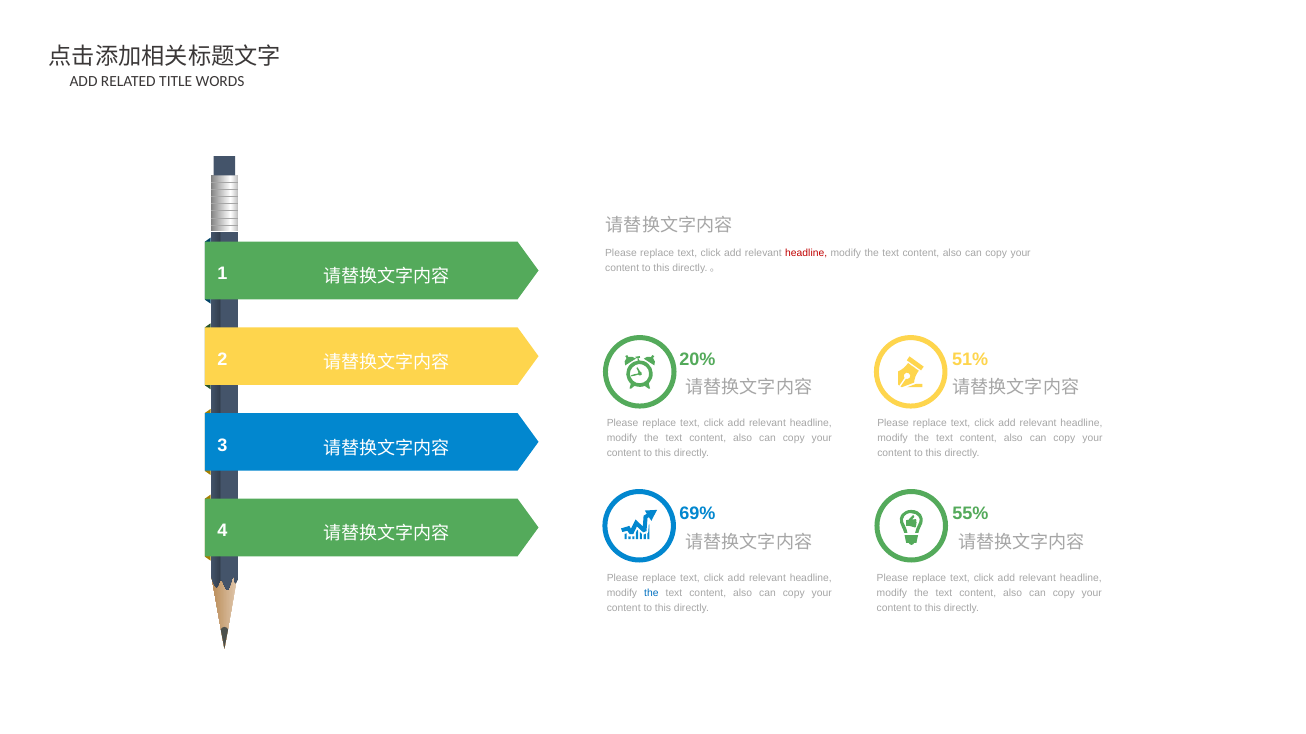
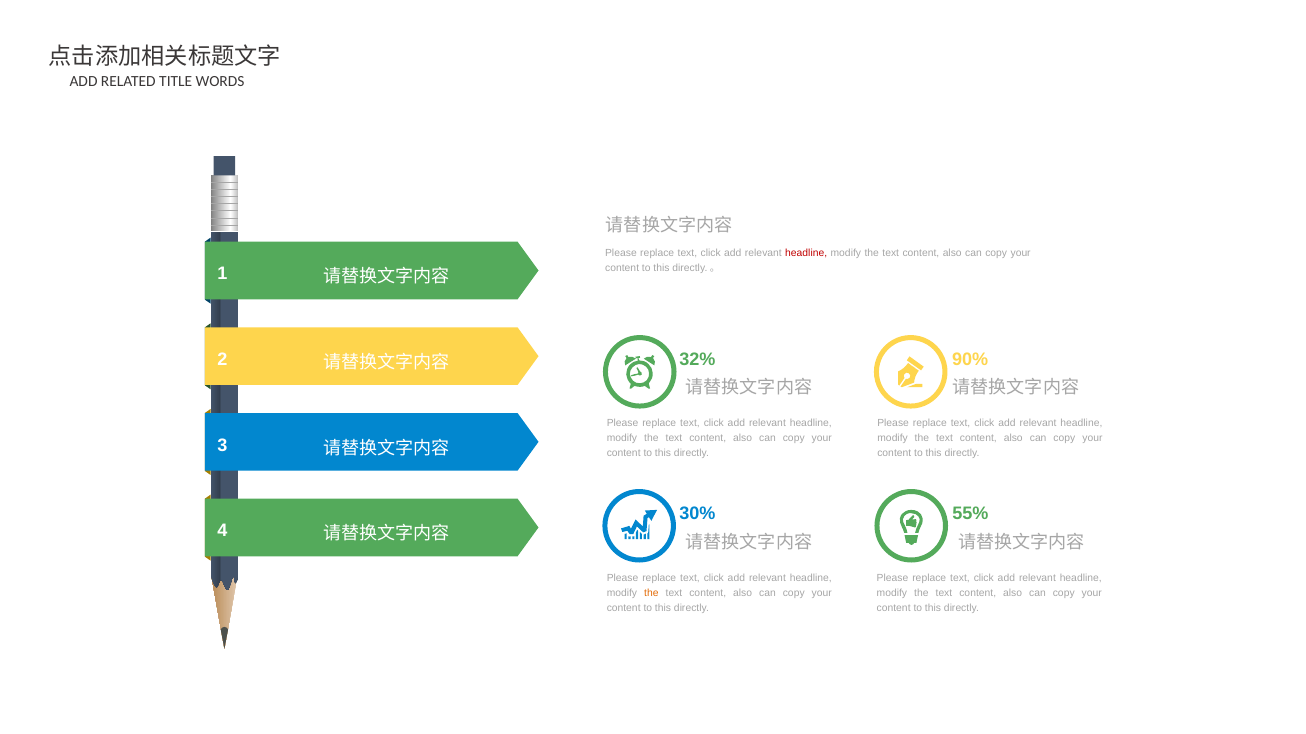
20%: 20% -> 32%
51%: 51% -> 90%
69%: 69% -> 30%
the at (651, 593) colour: blue -> orange
